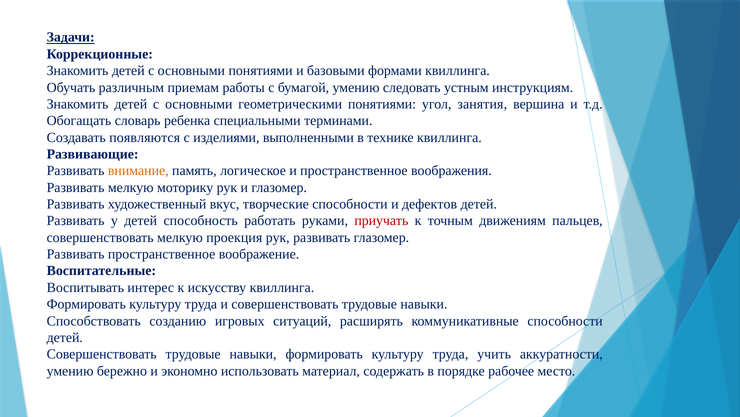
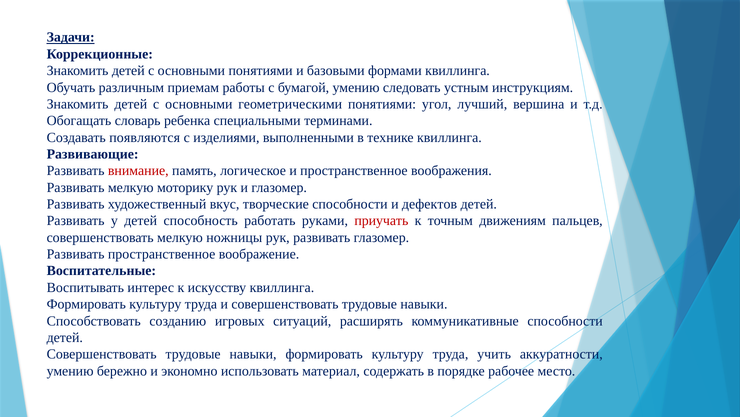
занятия: занятия -> лучший
внимание colour: orange -> red
проекция: проекция -> ножницы
